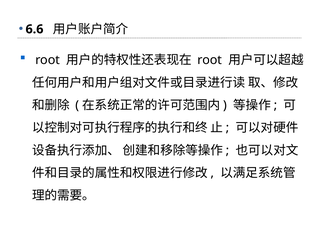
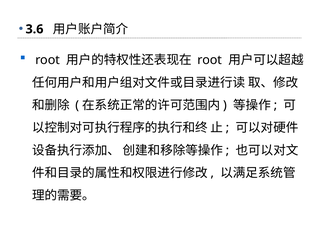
6.6: 6.6 -> 3.6
